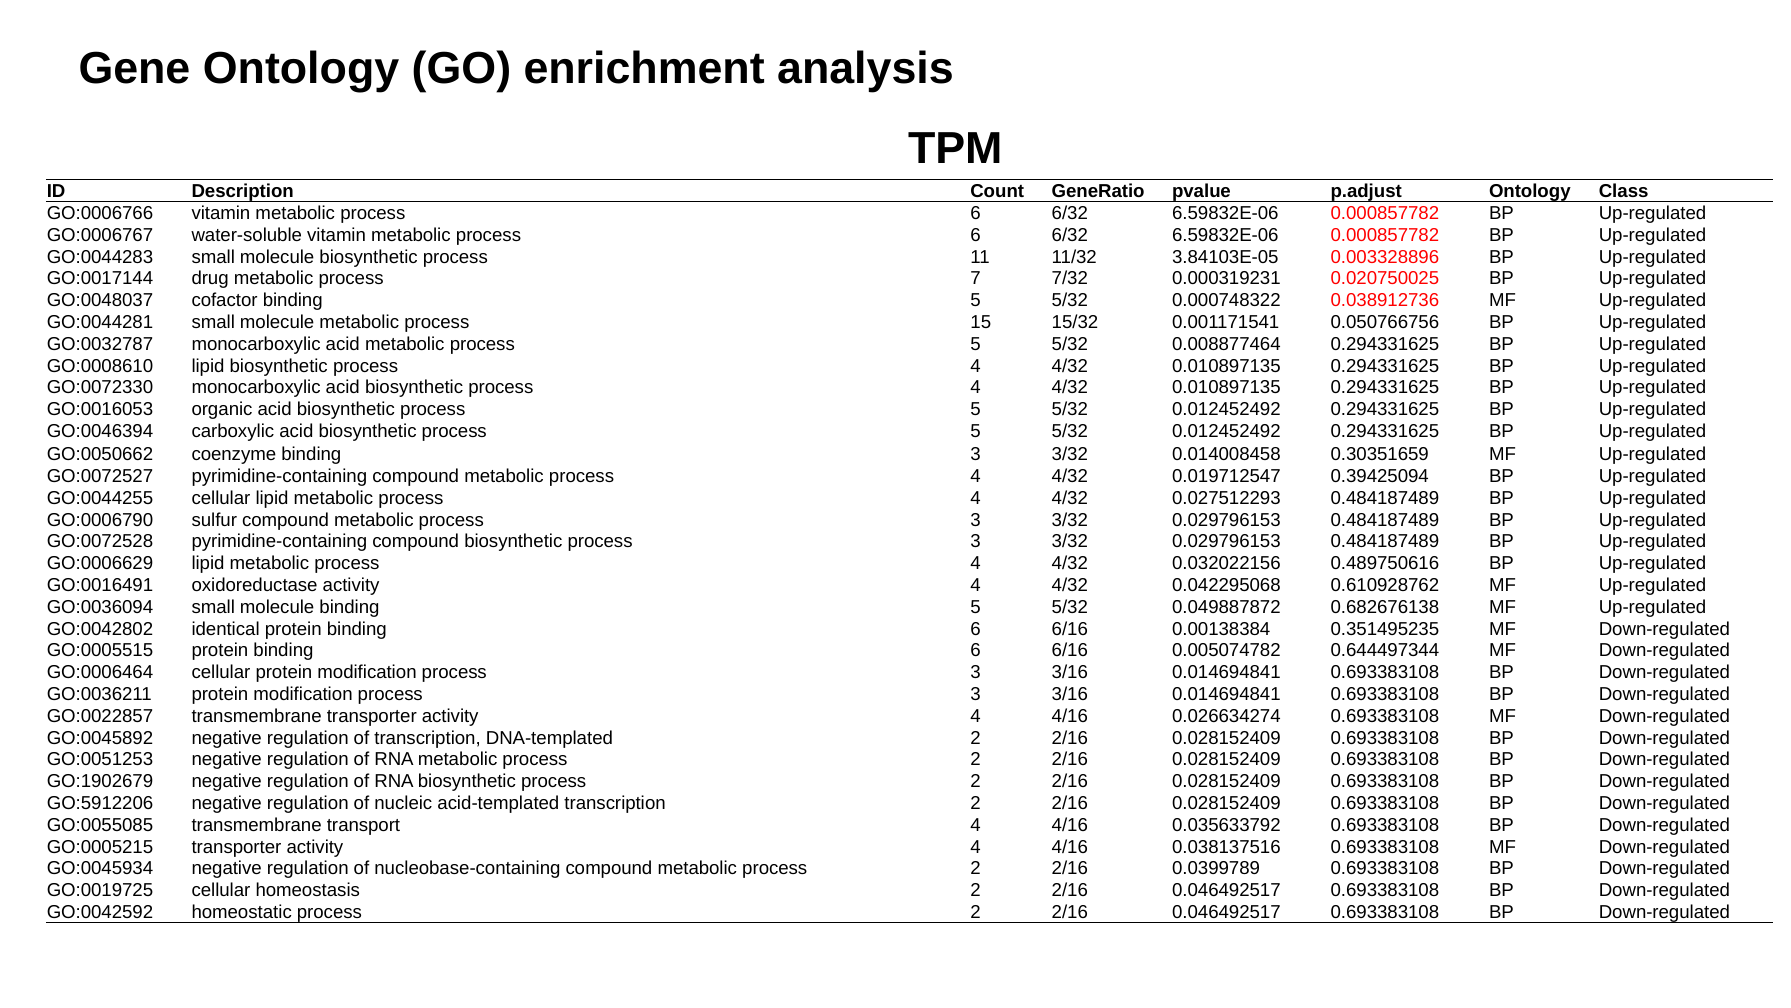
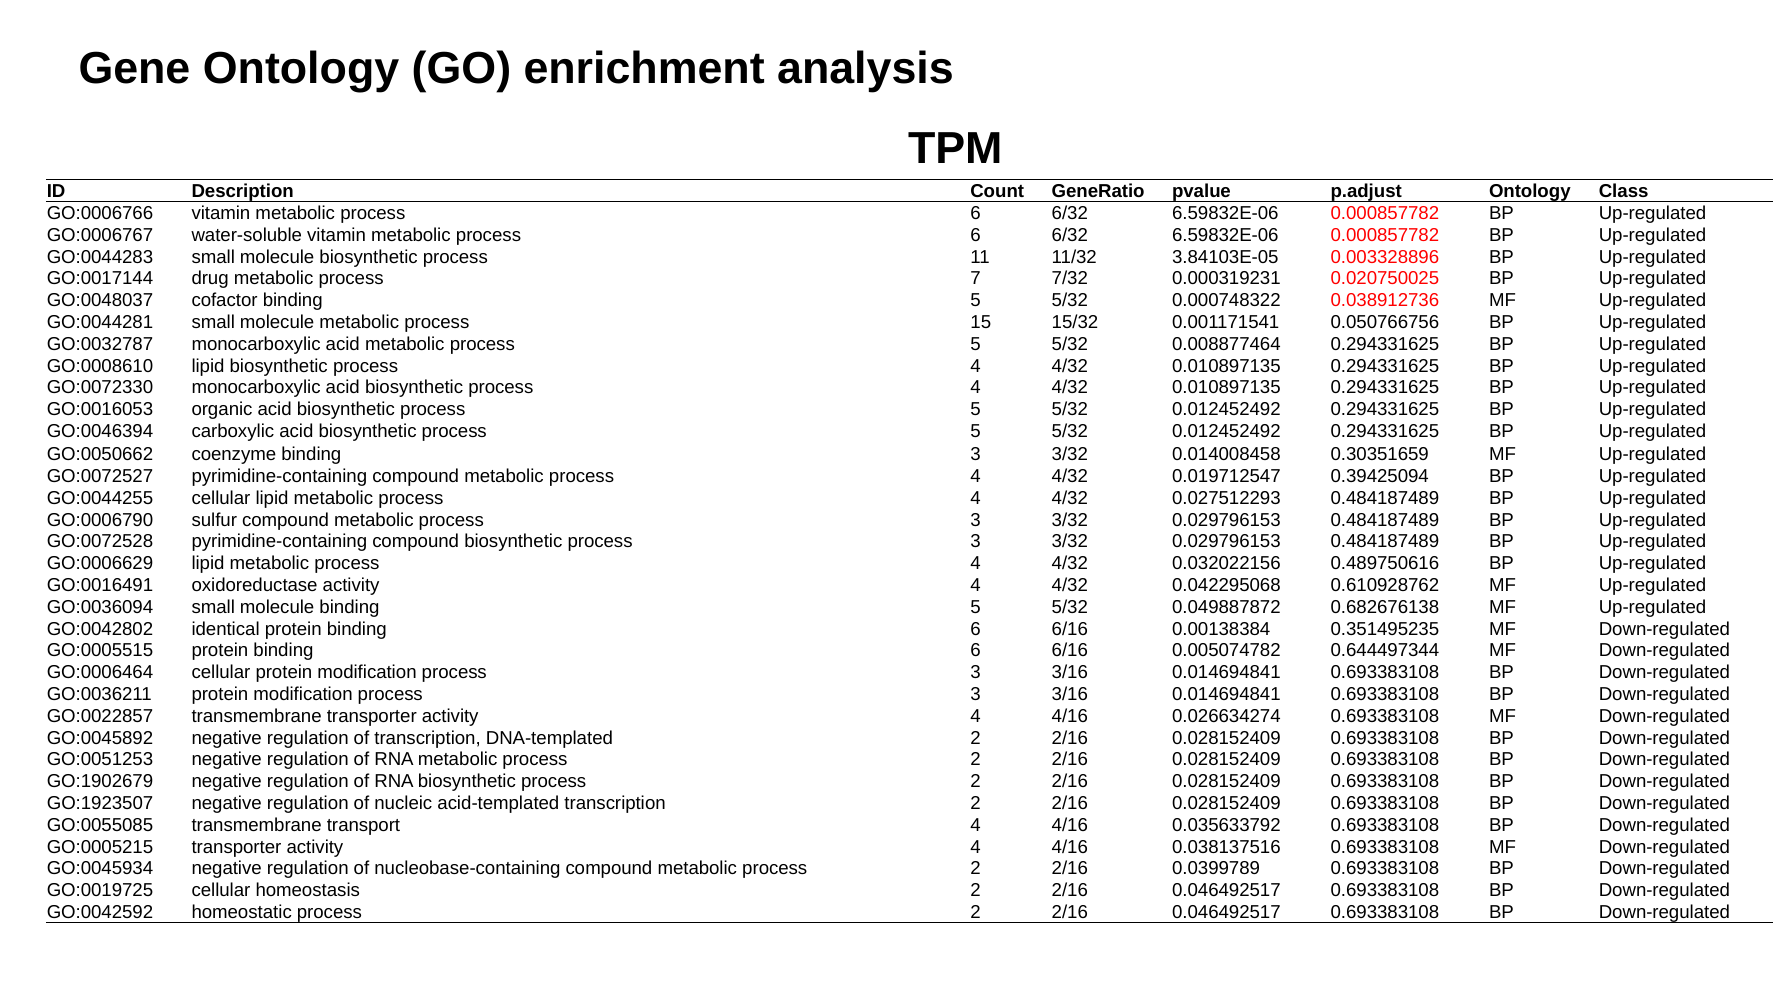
GO:5912206: GO:5912206 -> GO:1923507
